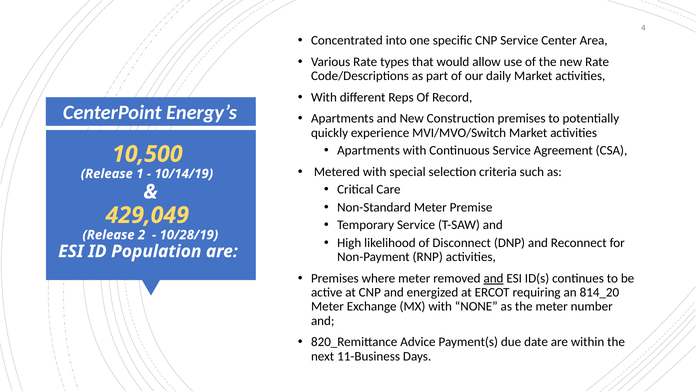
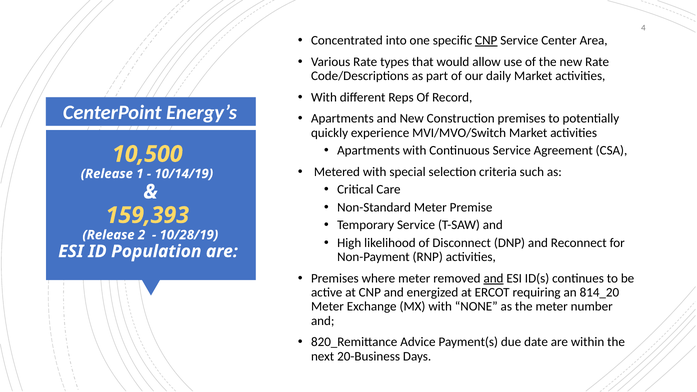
CNP at (486, 40) underline: none -> present
429,049: 429,049 -> 159,393
11-Business: 11-Business -> 20-Business
